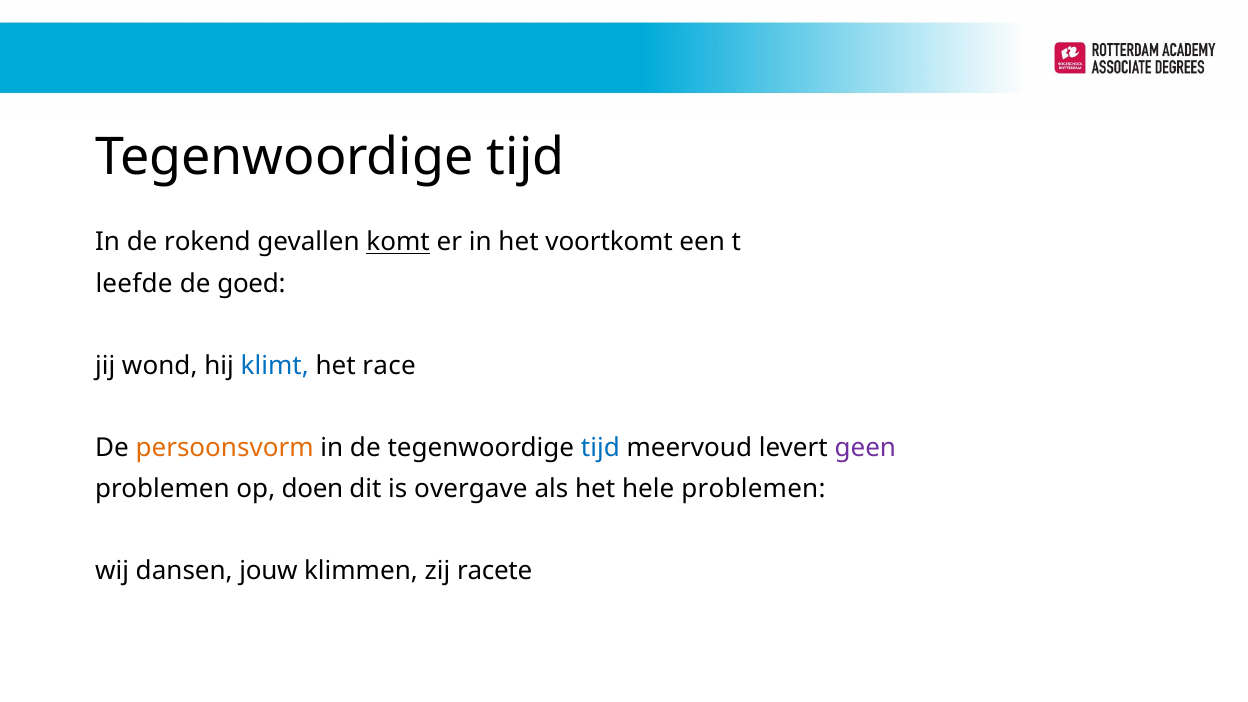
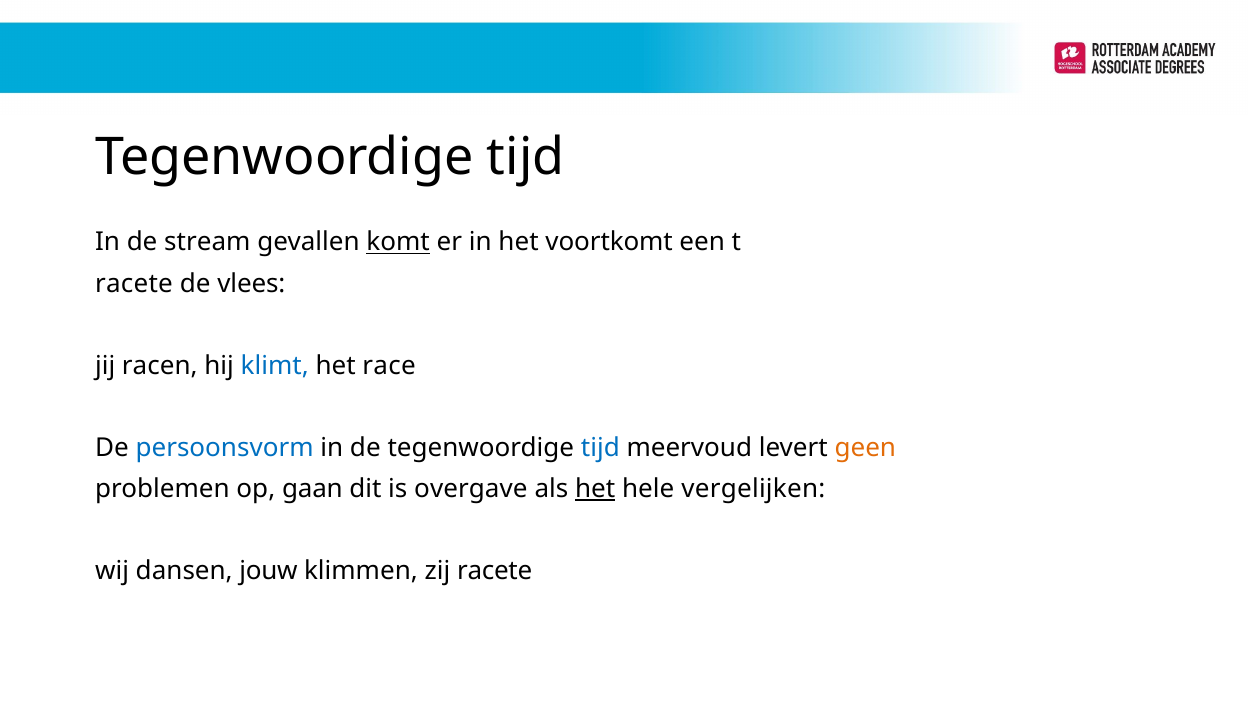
rokend: rokend -> stream
leefde at (134, 283): leefde -> racete
goed: goed -> vlees
wond: wond -> racen
persoonsvorm colour: orange -> blue
geen colour: purple -> orange
doen: doen -> gaan
het at (595, 489) underline: none -> present
hele problemen: problemen -> vergelijken
